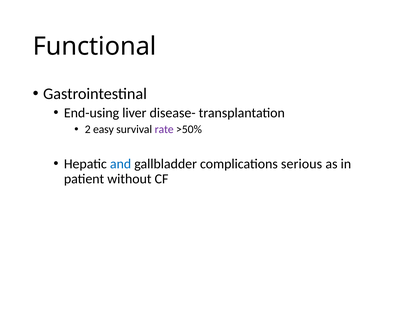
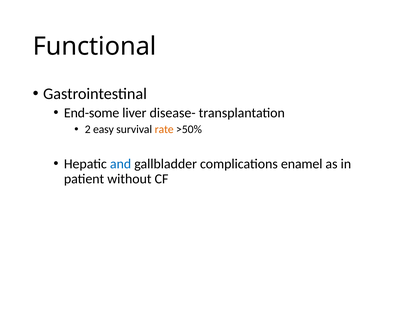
End-using: End-using -> End-some
rate colour: purple -> orange
serious: serious -> enamel
